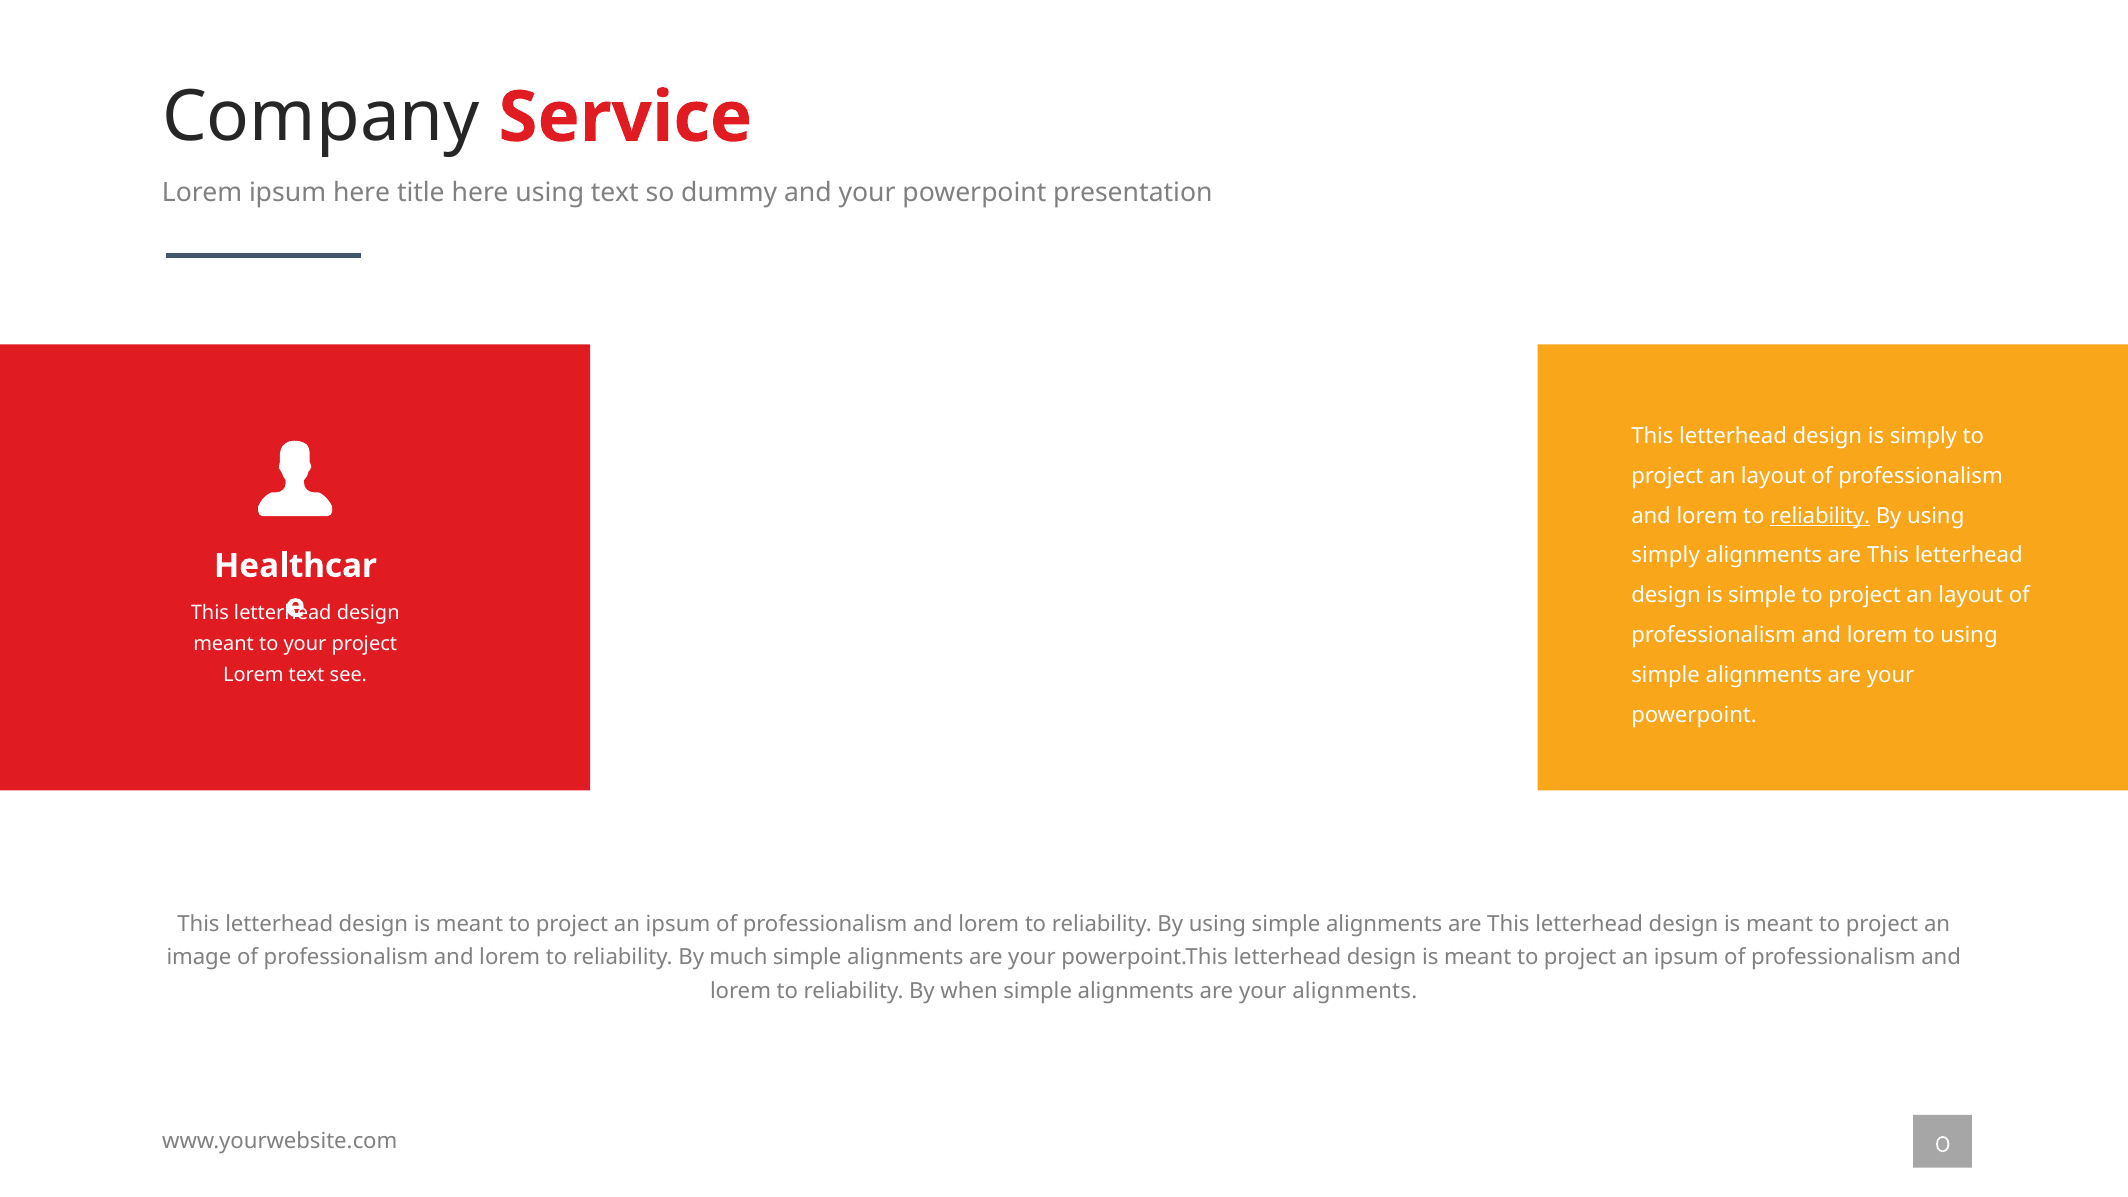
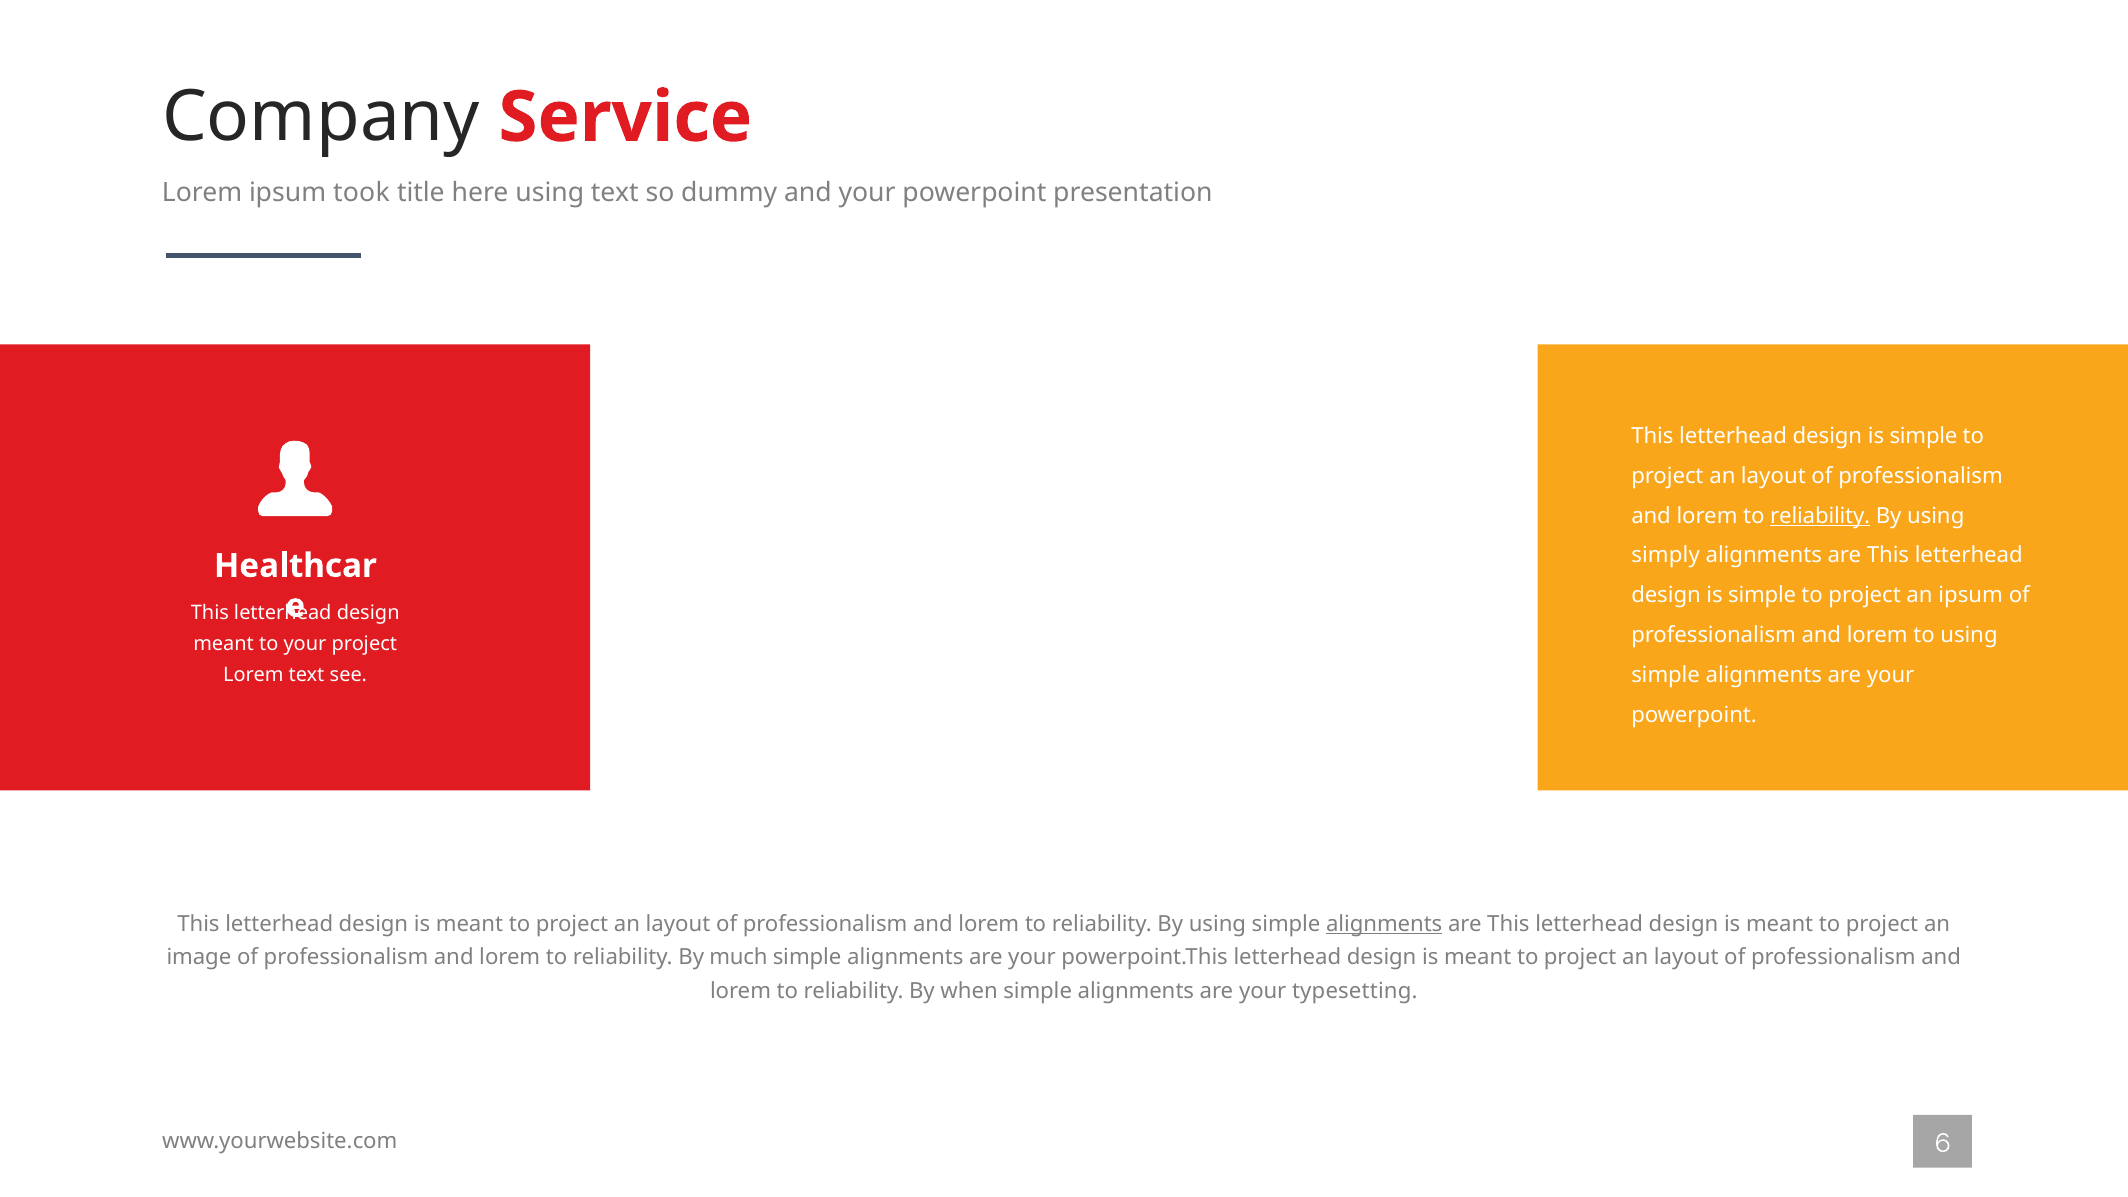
ipsum here: here -> took
simply at (1923, 436): simply -> simple
layout at (1971, 596): layout -> ipsum
ipsum at (678, 924): ipsum -> layout
alignments at (1384, 924) underline: none -> present
ipsum at (1686, 957): ipsum -> layout
your alignments: alignments -> typesetting
0: 0 -> 6
